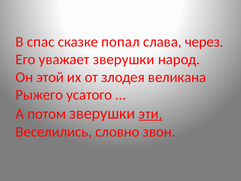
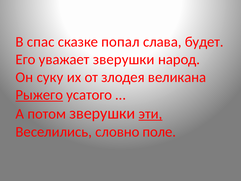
через: через -> будет
этой: этой -> суку
Рыжего underline: none -> present
звон: звон -> поле
